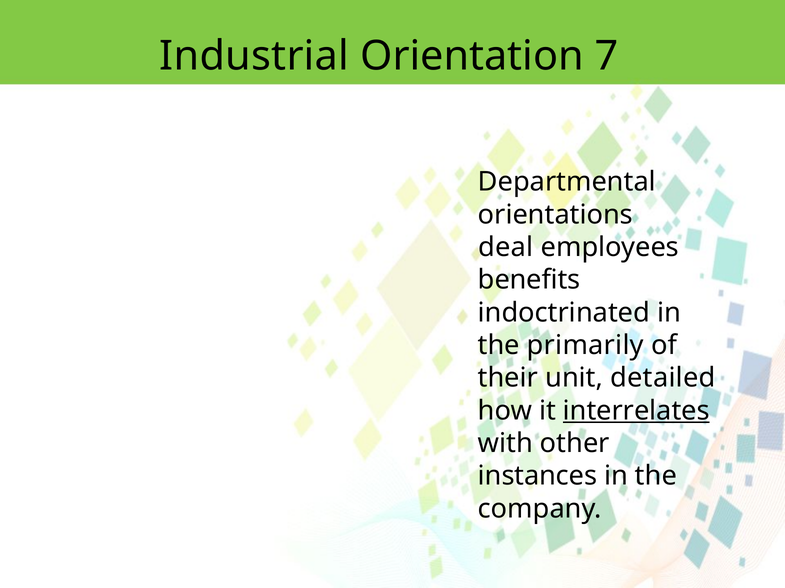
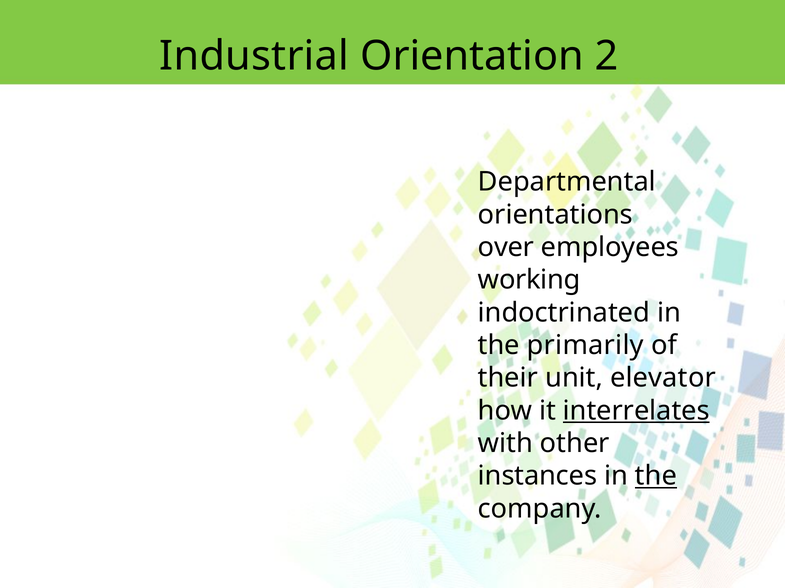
7: 7 -> 2
deal: deal -> over
benefits: benefits -> working
detailed: detailed -> elevator
the at (656, 477) underline: none -> present
